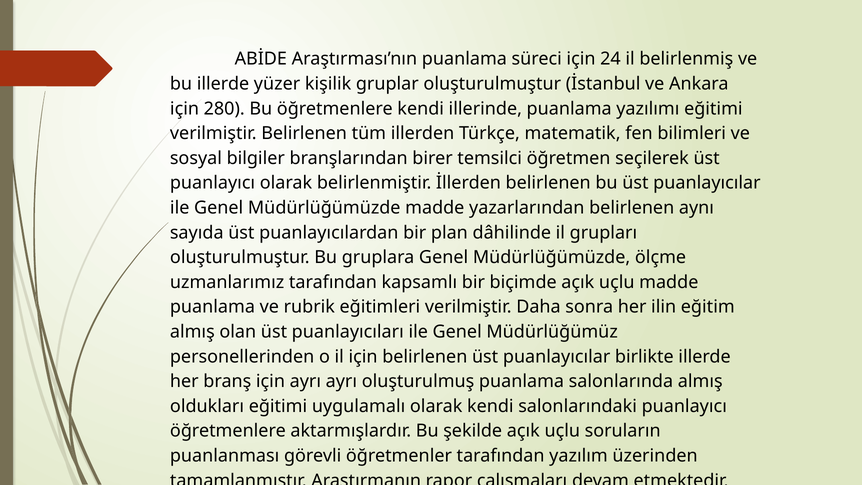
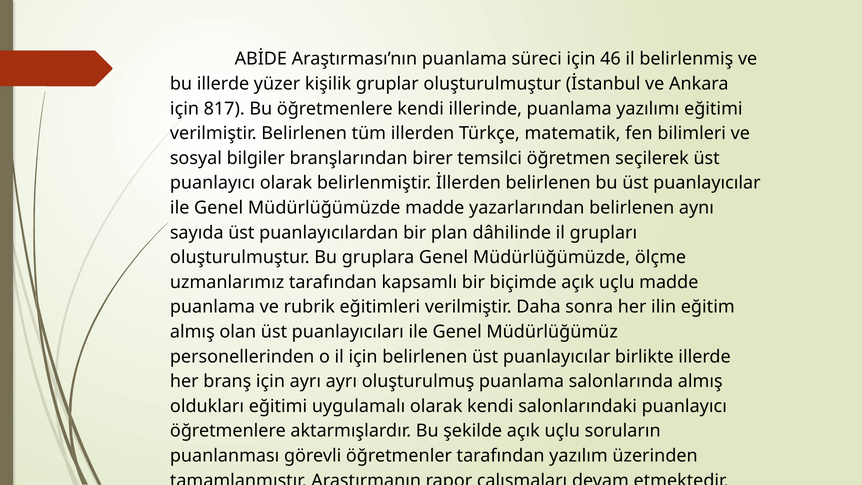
24: 24 -> 46
280: 280 -> 817
